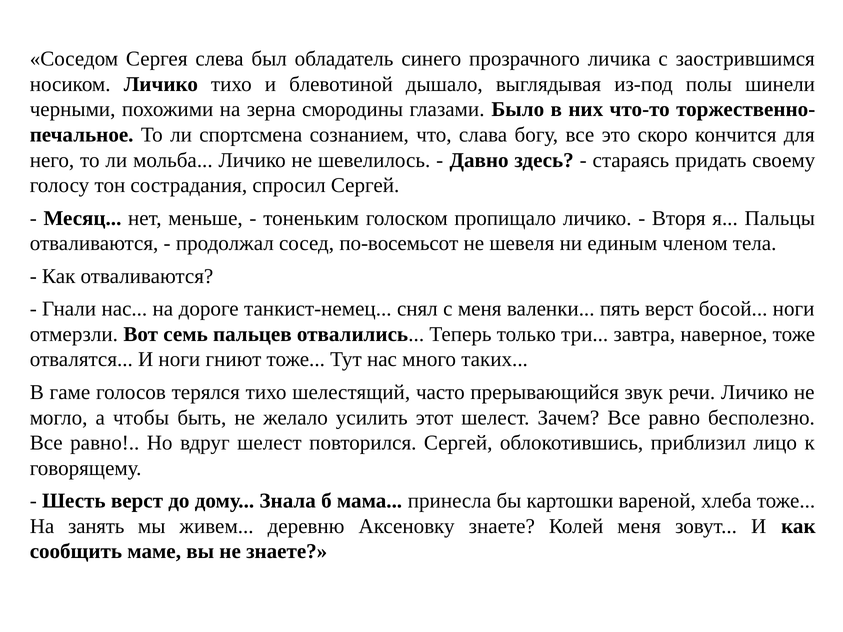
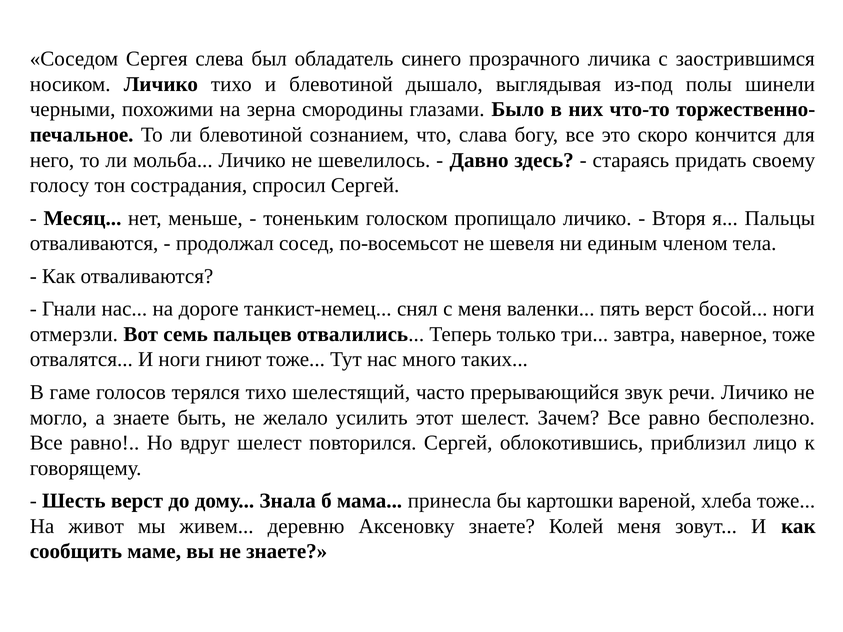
ли спортсмена: спортсмена -> блевотиной
а чтобы: чтобы -> знаете
занять: занять -> живот
